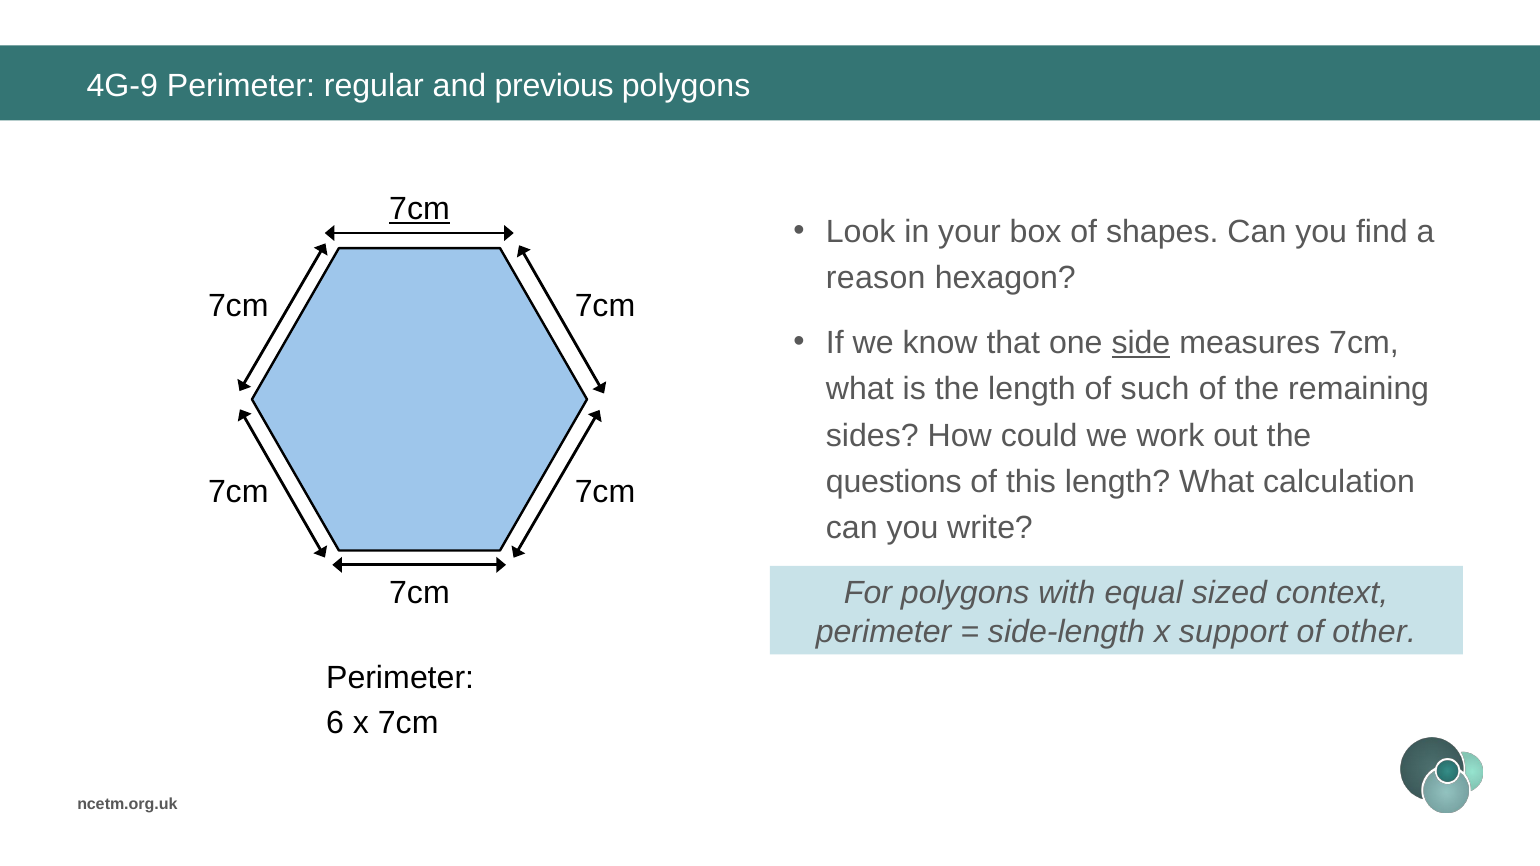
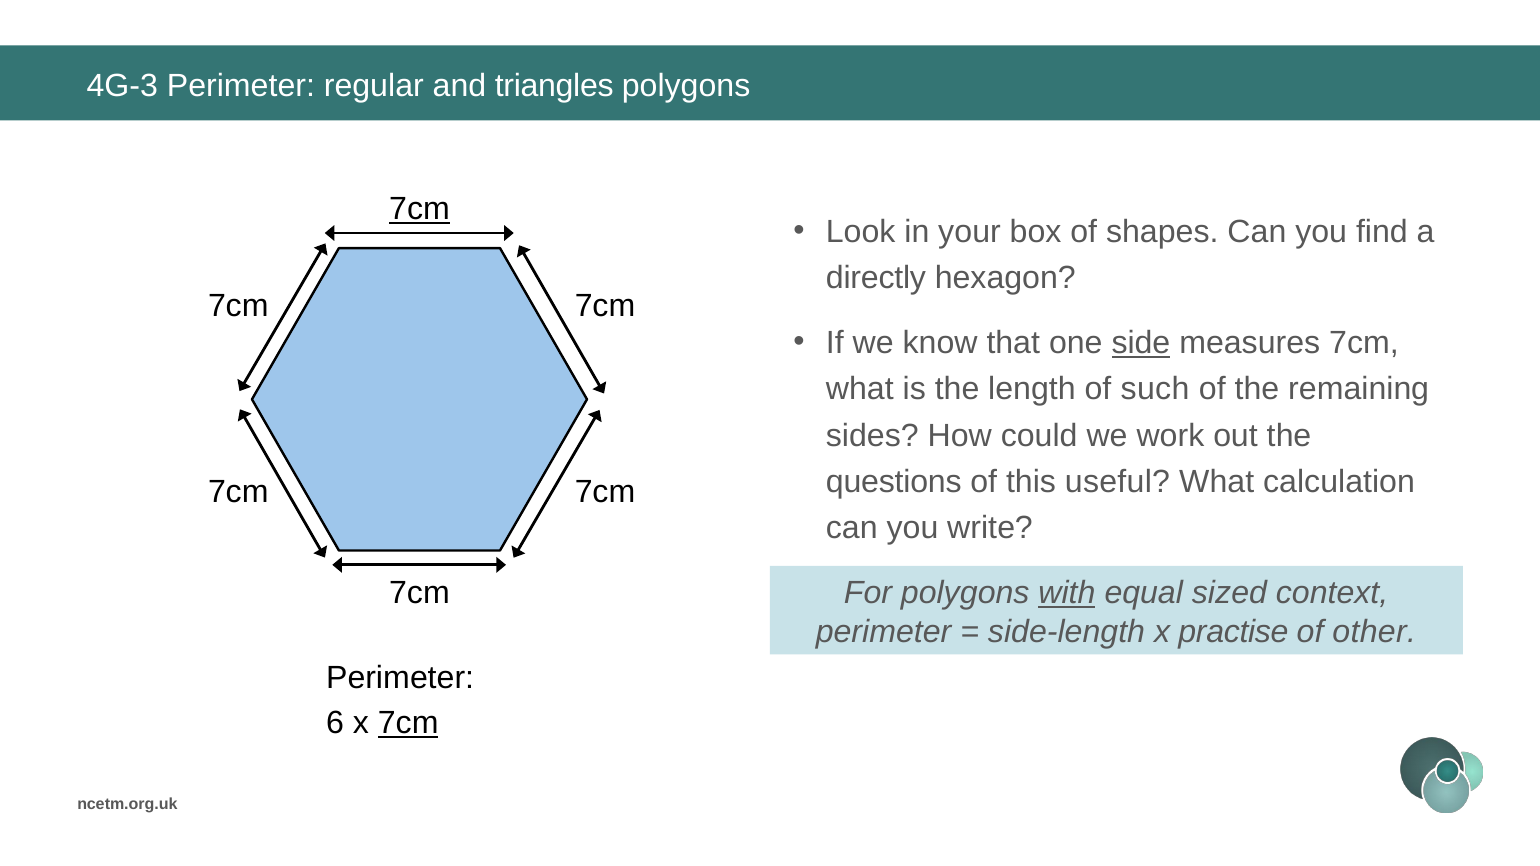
4G-9: 4G-9 -> 4G-3
previous: previous -> triangles
reason: reason -> directly
this length: length -> useful
with underline: none -> present
support: support -> practise
7cm at (408, 723) underline: none -> present
